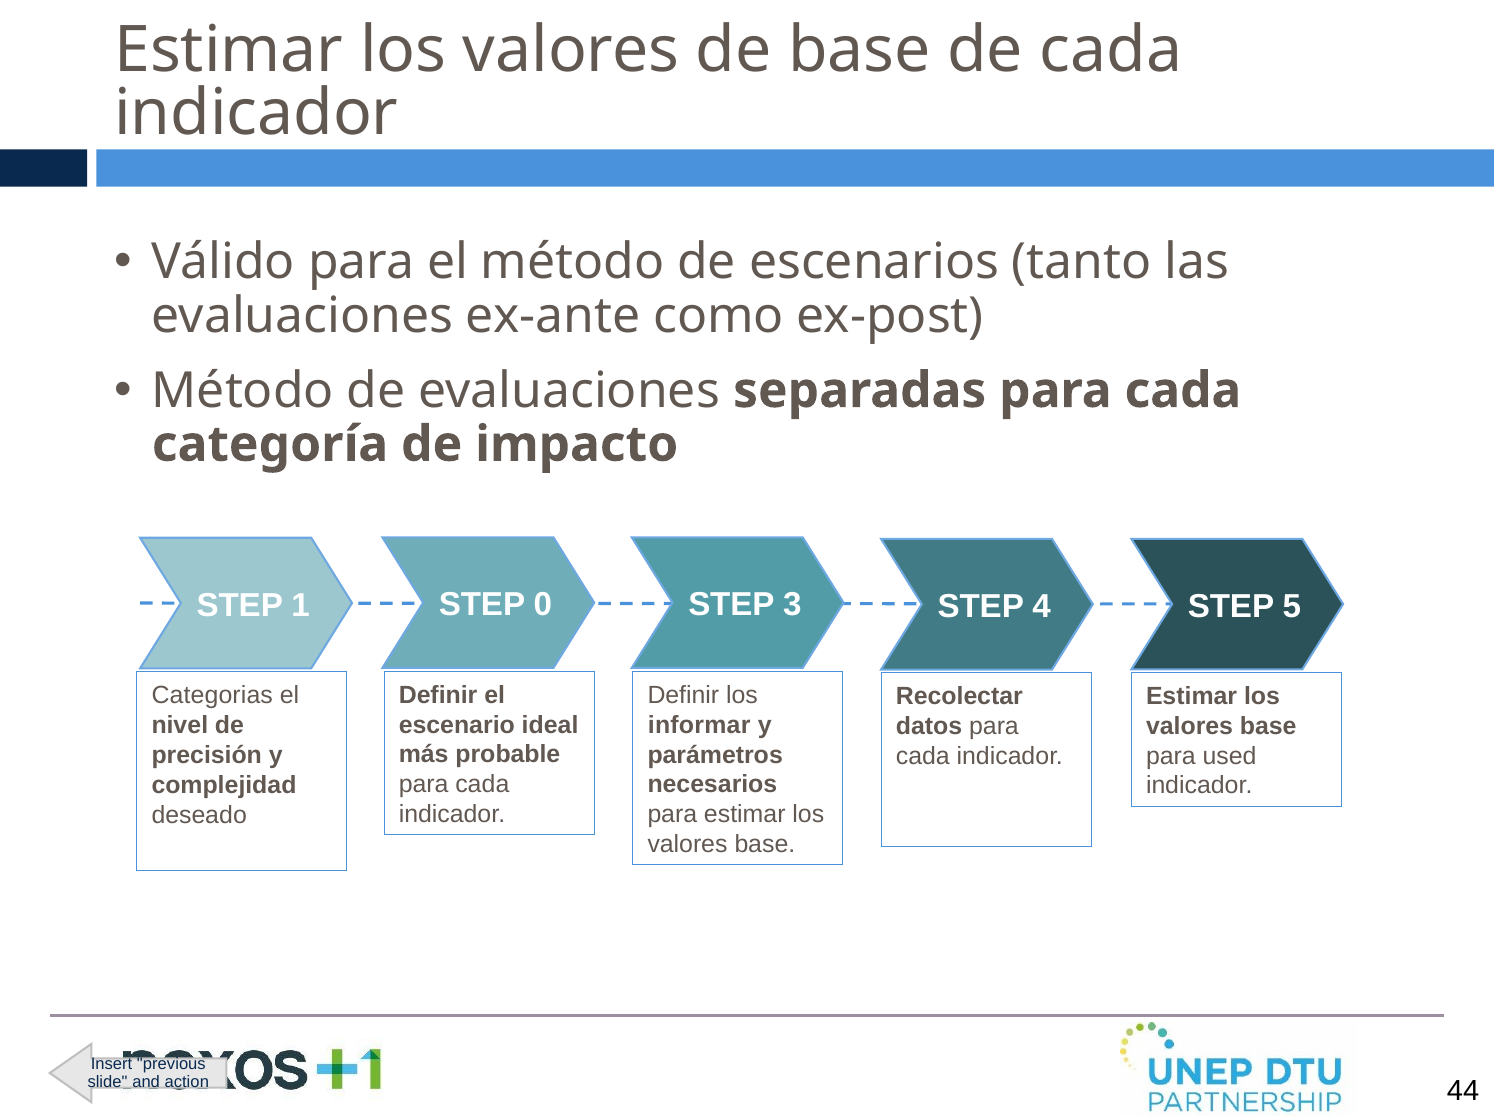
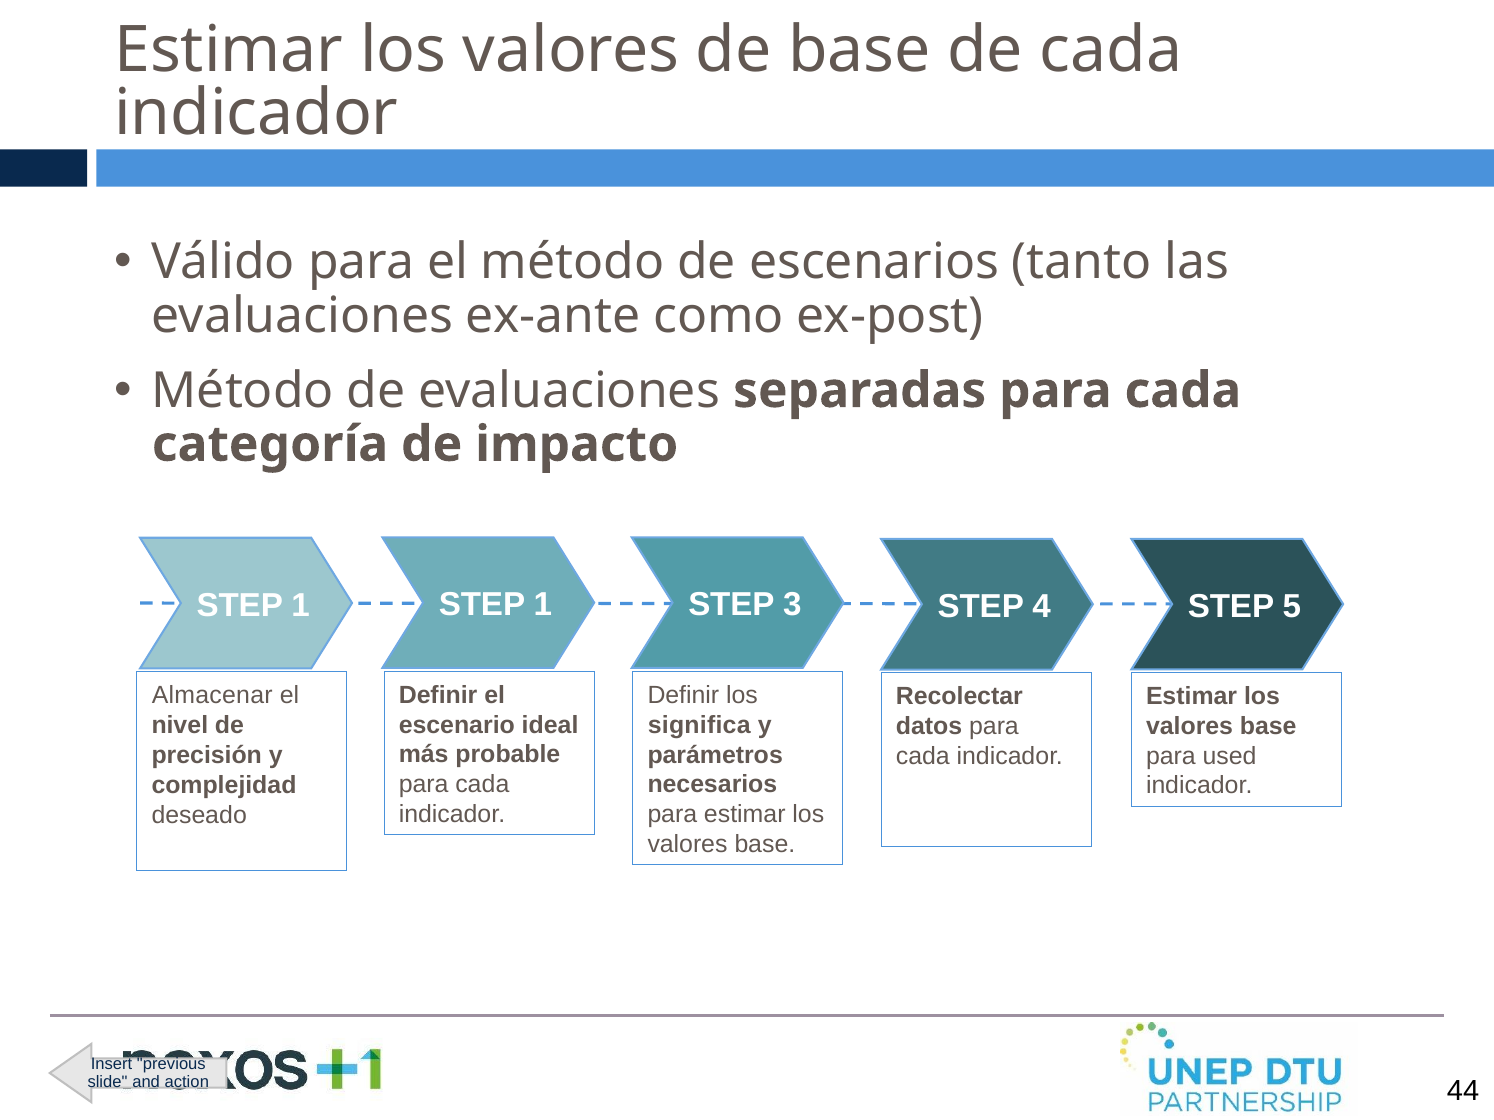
0 at (543, 605): 0 -> 1
Categorias: Categorias -> Almacenar
informar: informar -> significa
